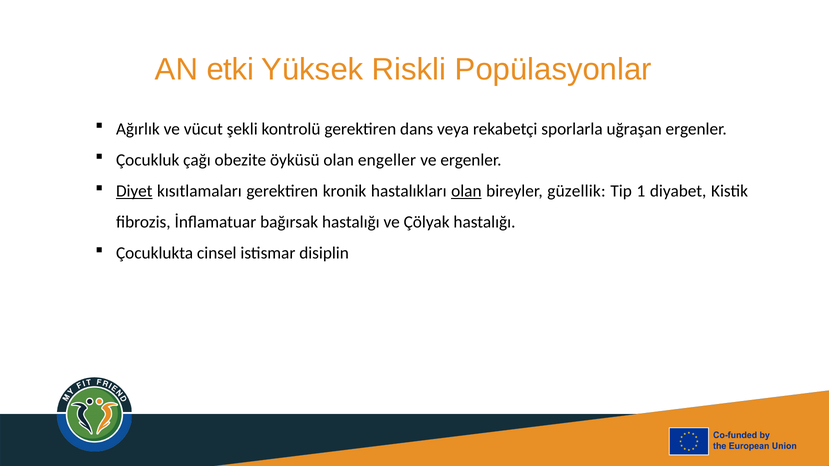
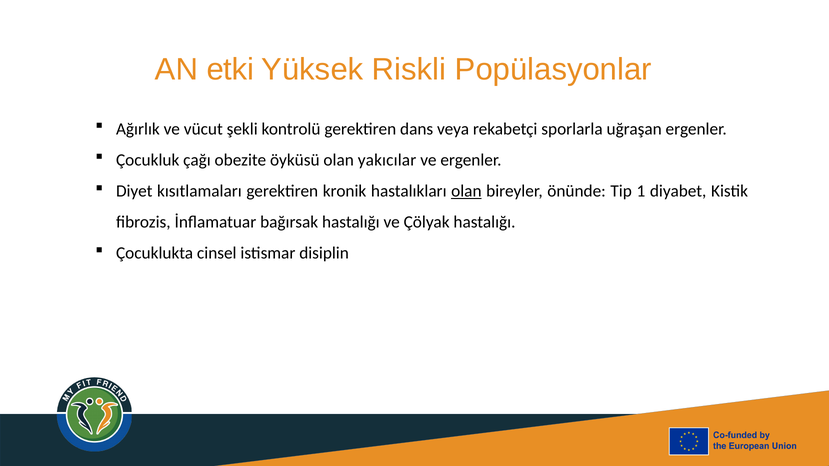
engeller: engeller -> yakıcılar
Diyet underline: present -> none
güzellik: güzellik -> önünde
